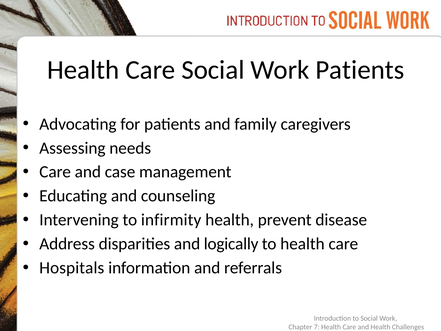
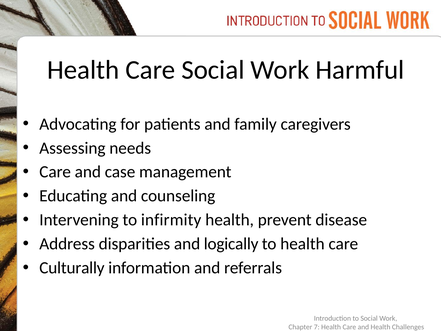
Work Patients: Patients -> Harmful
Hospitals: Hospitals -> Culturally
